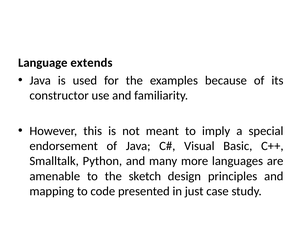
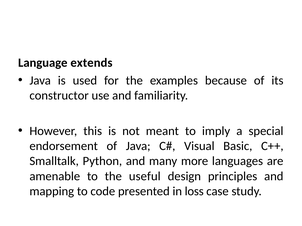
sketch: sketch -> useful
just: just -> loss
